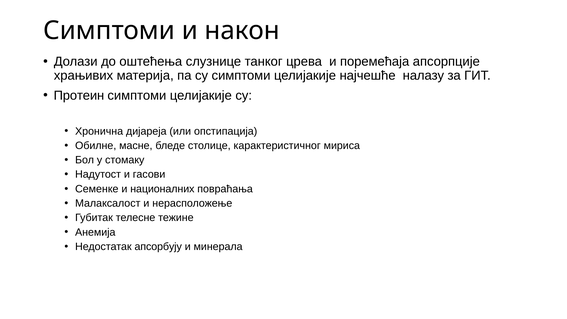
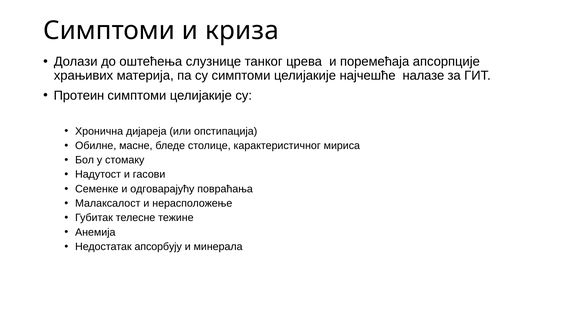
након: након -> криза
налазу: налазу -> налазе
националних: националних -> одговарајућу
